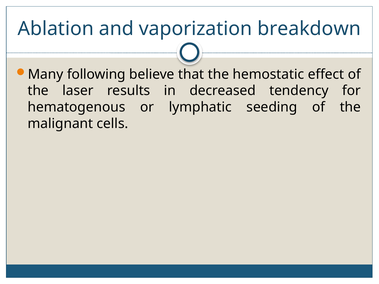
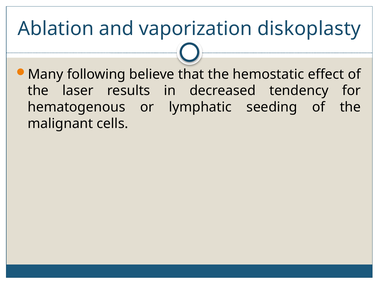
breakdown: breakdown -> diskoplasty
